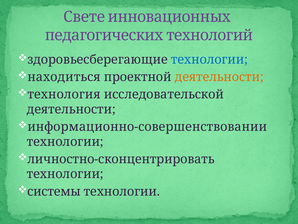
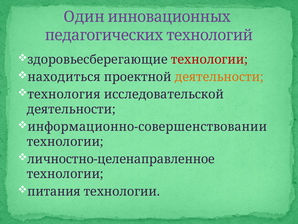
Свете: Свете -> Один
технологии at (209, 59) colour: blue -> red
личностно-сконцентрировать: личностно-сконцентрировать -> личностно-целенаправленное
системы: системы -> питания
